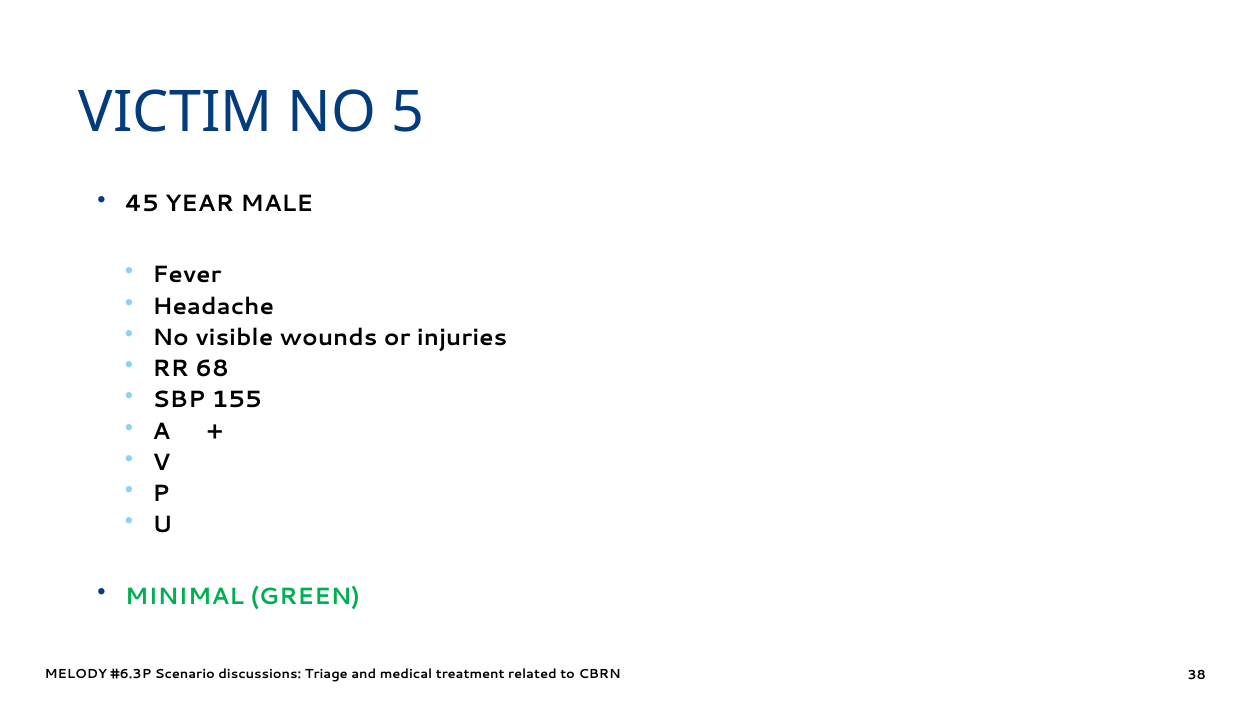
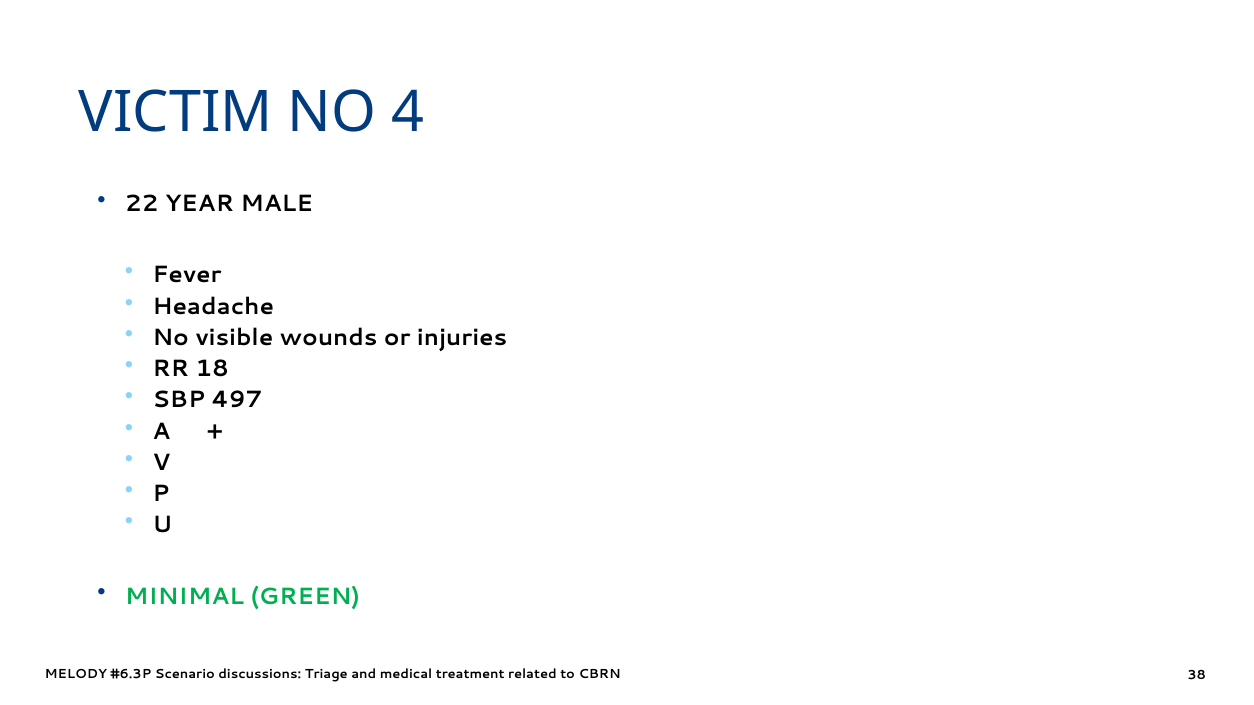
5: 5 -> 4
45: 45 -> 22
68: 68 -> 18
155: 155 -> 497
